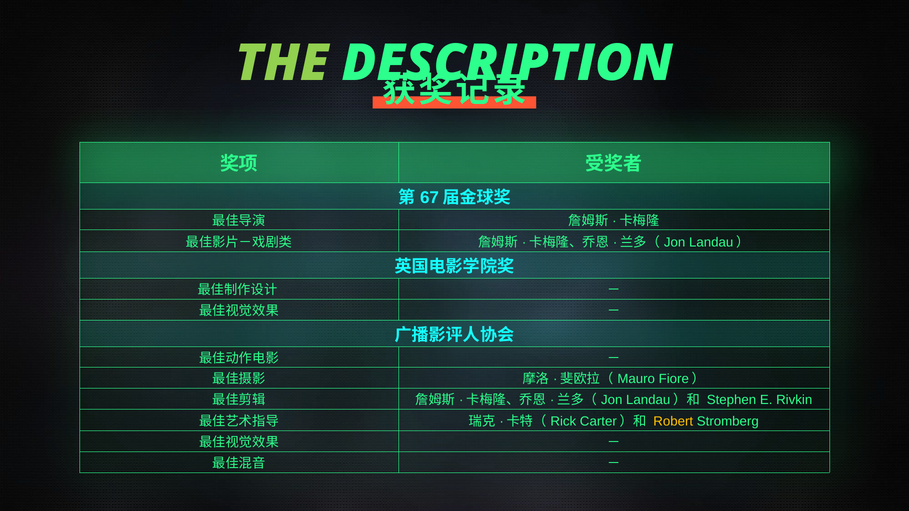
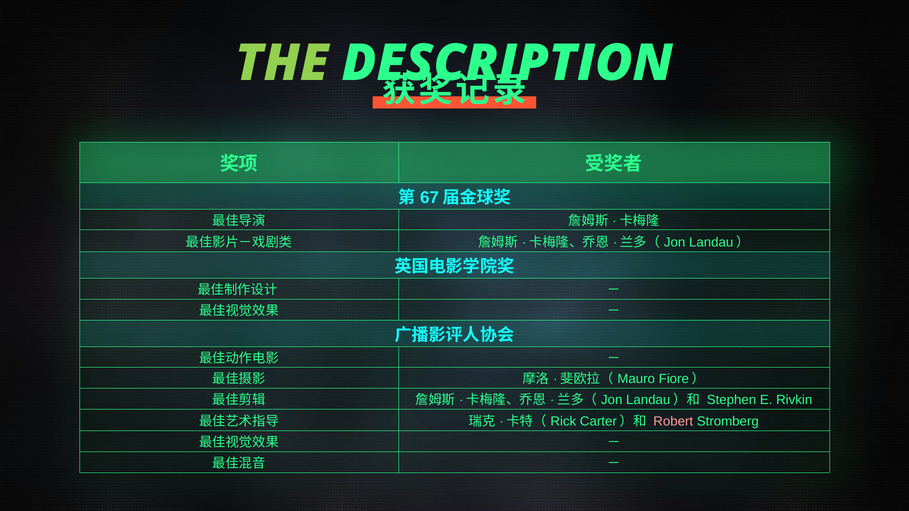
Robert colour: yellow -> pink
